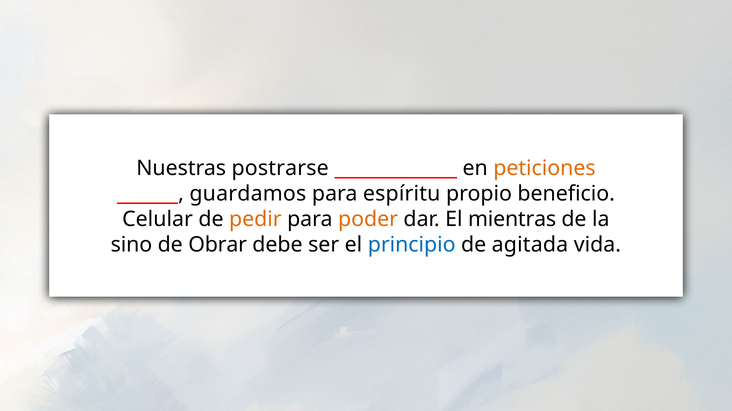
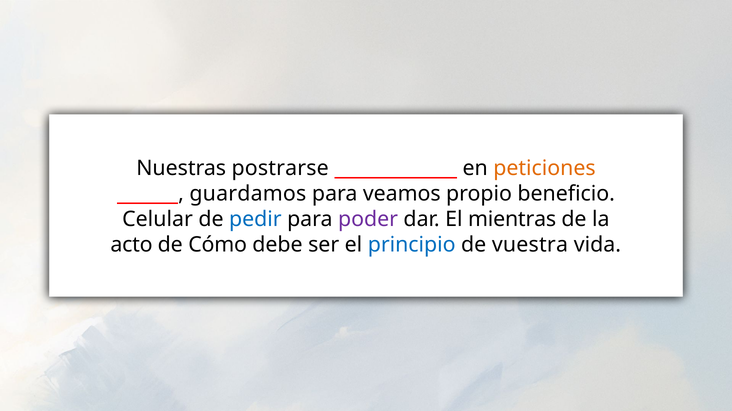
espíritu: espíritu -> veamos
pedir colour: orange -> blue
poder colour: orange -> purple
sino: sino -> acto
Obrar: Obrar -> Cómo
agitada: agitada -> vuestra
